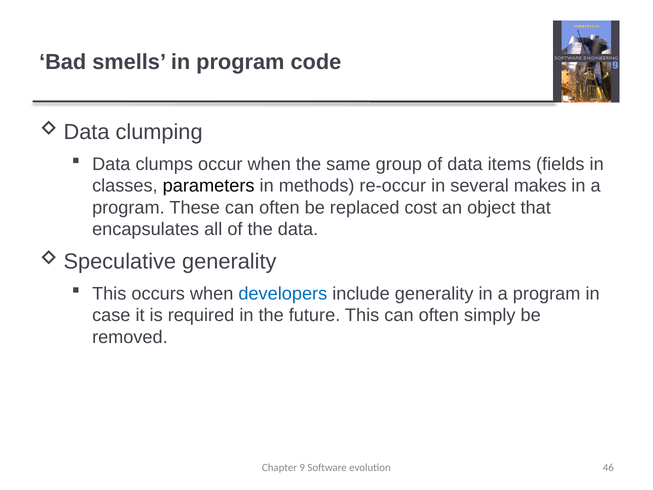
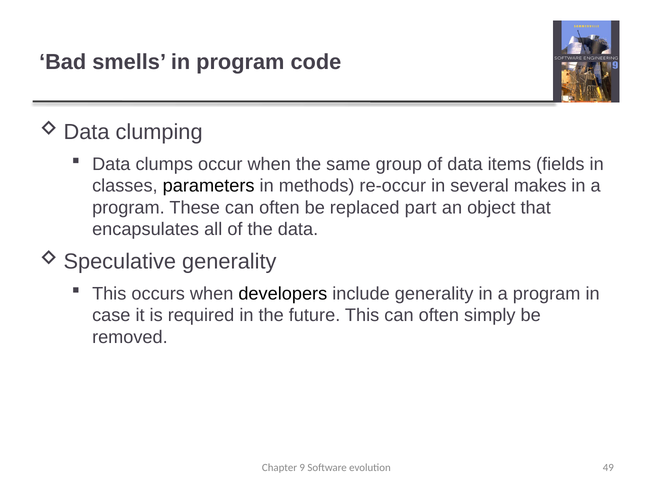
cost: cost -> part
developers colour: blue -> black
46: 46 -> 49
